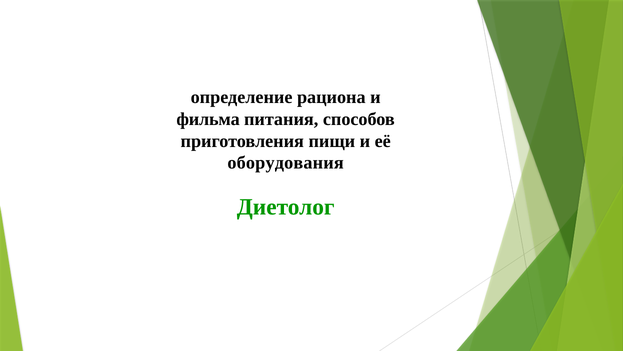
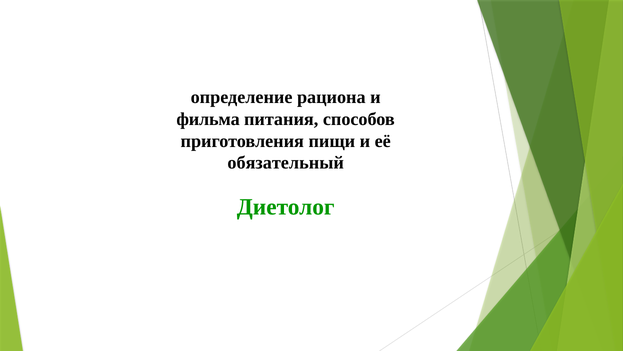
оборудования: оборудования -> обязательный
